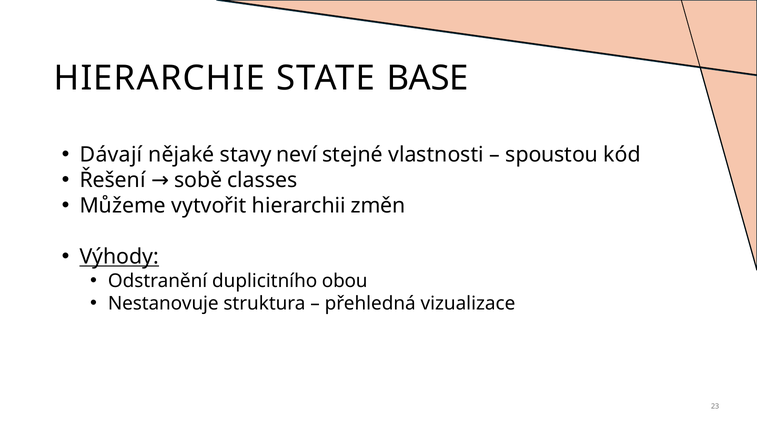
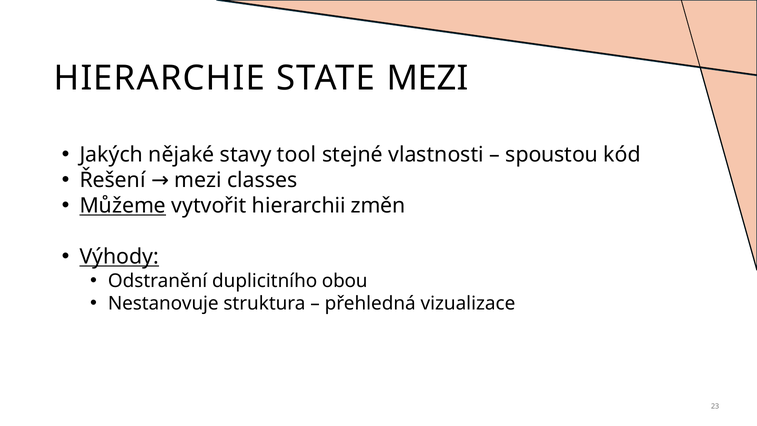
STATE BASE: BASE -> MEZI
Dávají: Dávají -> Jakých
neví: neví -> tool
Řešení sobě: sobě -> mezi
Můžeme underline: none -> present
